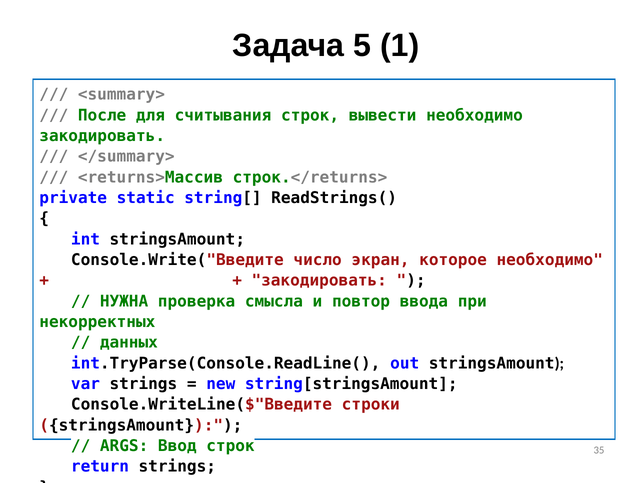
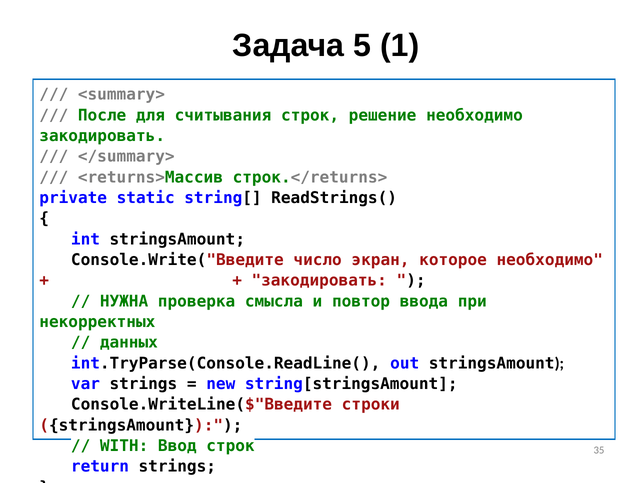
вывести: вывести -> решение
ARGS: ARGS -> WITH
